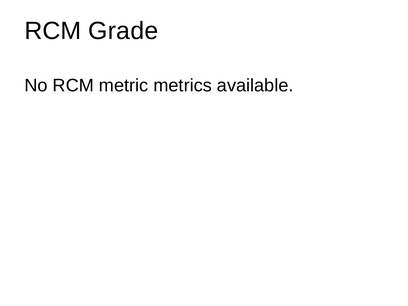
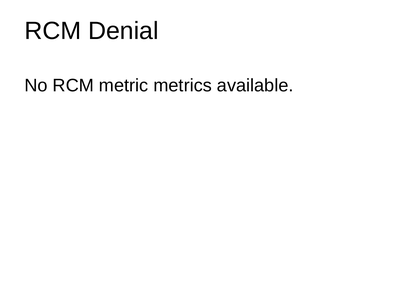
Grade: Grade -> Denial
